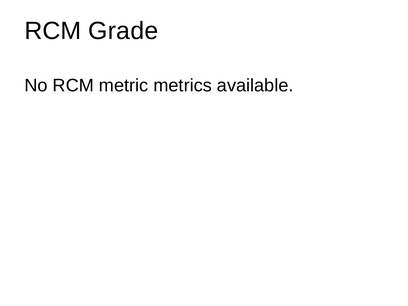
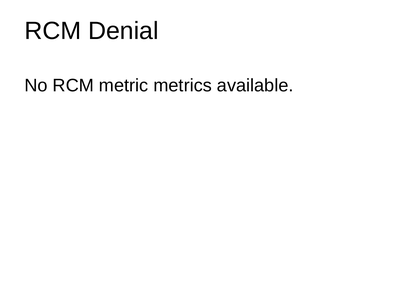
Grade: Grade -> Denial
